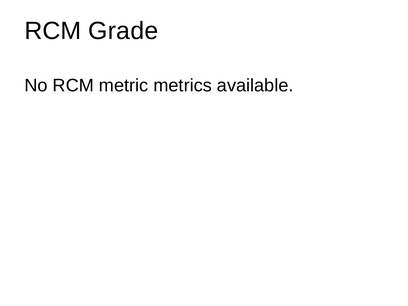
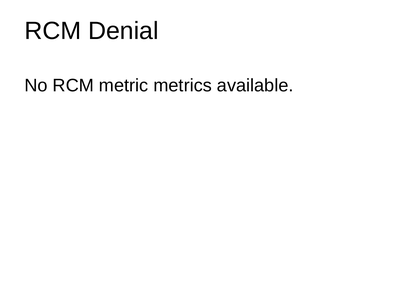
Grade: Grade -> Denial
